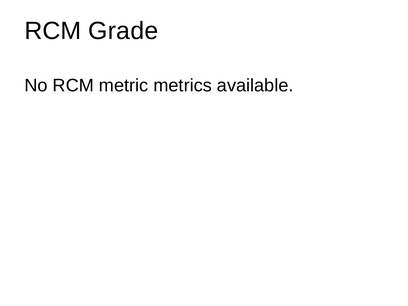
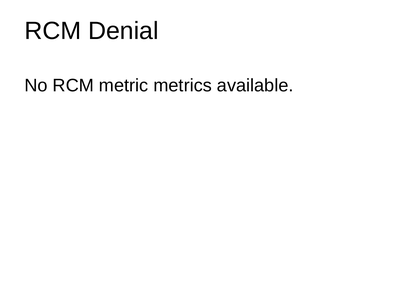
Grade: Grade -> Denial
